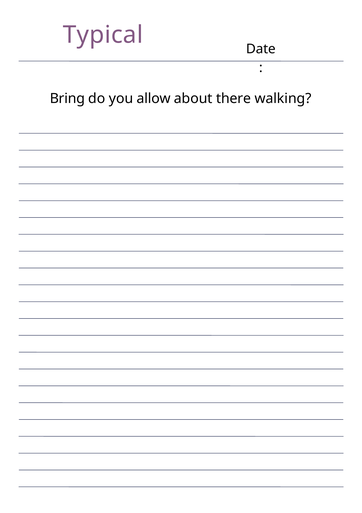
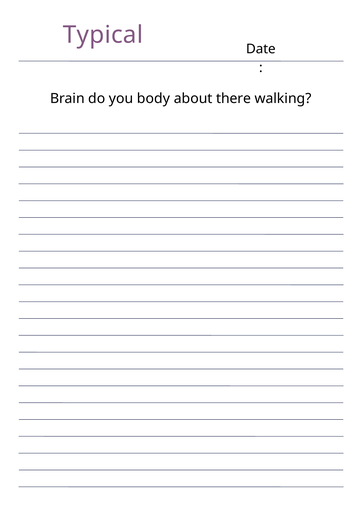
Bring: Bring -> Brain
allow: allow -> body
